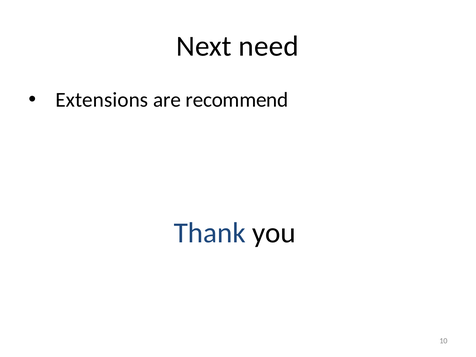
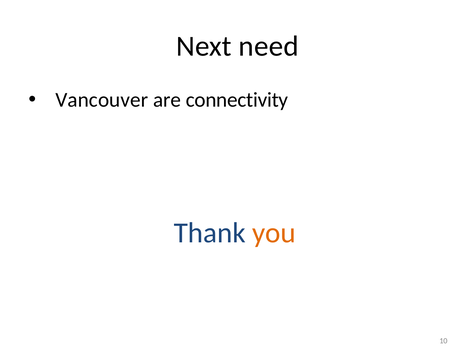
Extensions: Extensions -> Vancouver
recommend: recommend -> connectivity
you colour: black -> orange
